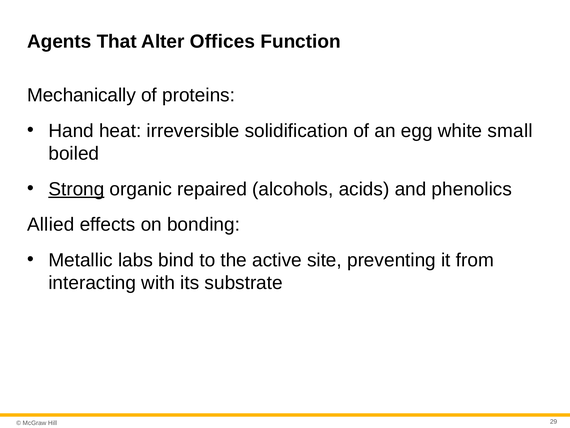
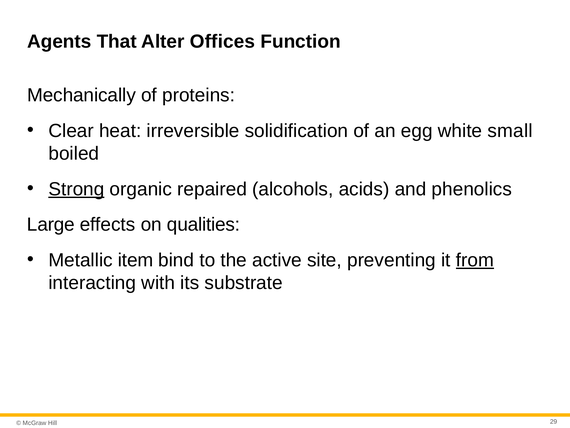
Hand: Hand -> Clear
Allied: Allied -> Large
bonding: bonding -> qualities
labs: labs -> item
from underline: none -> present
